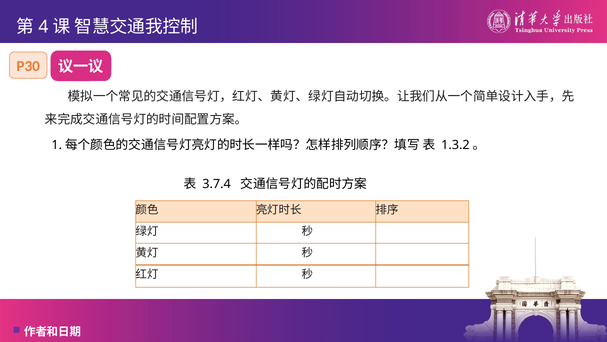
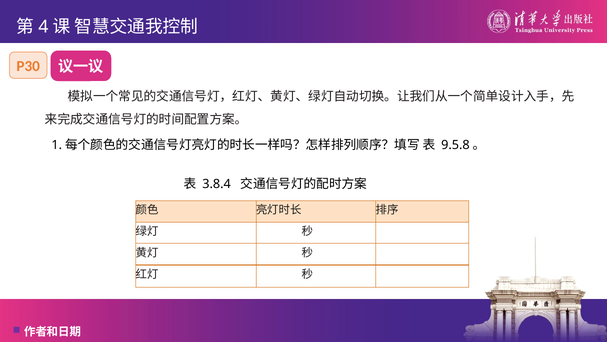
1.3.2: 1.3.2 -> 9.5.8
3.7.4: 3.7.4 -> 3.8.4
